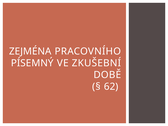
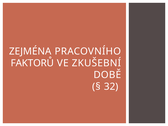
PÍSEMNÝ: PÍSEMNÝ -> FAKTORŮ
62: 62 -> 32
